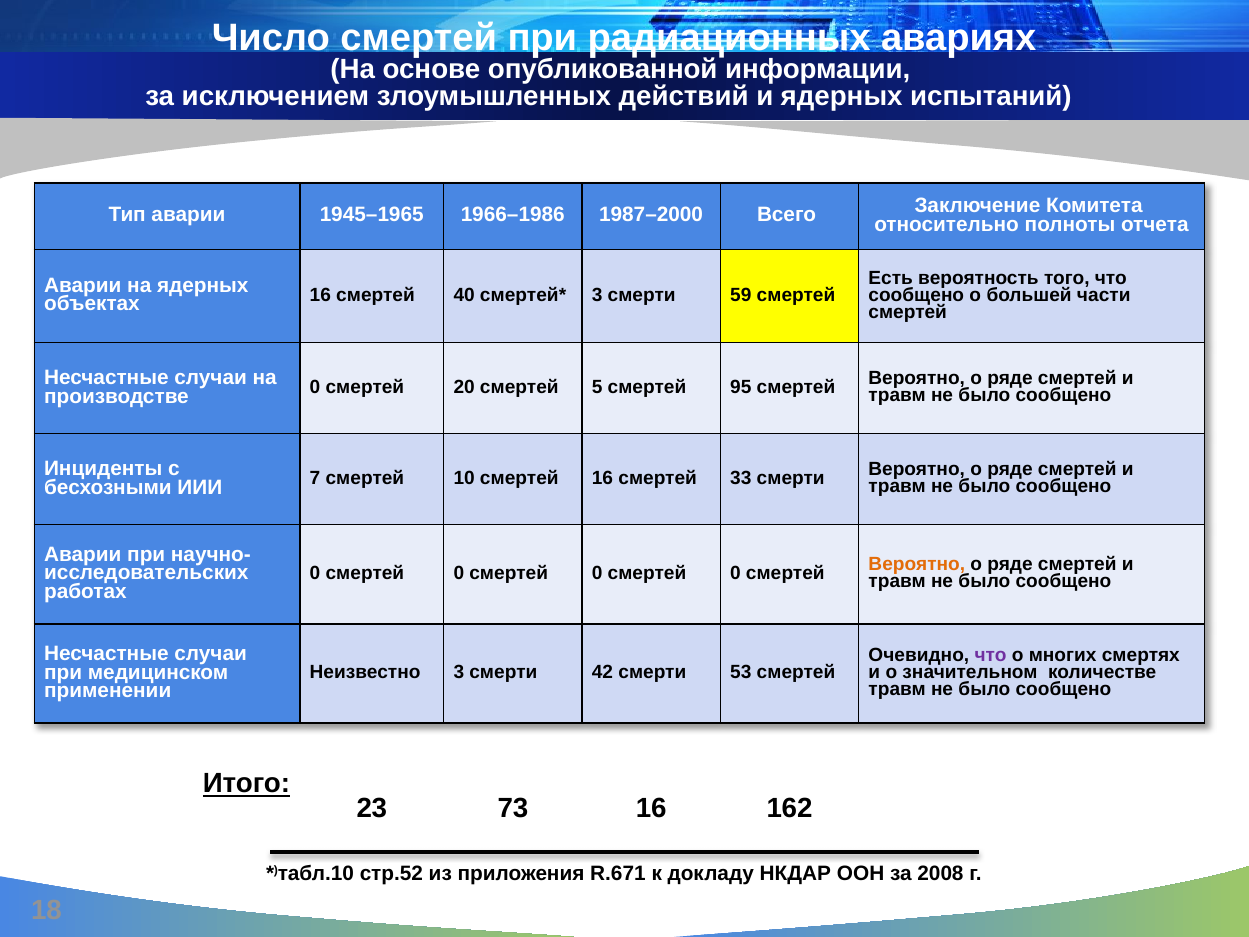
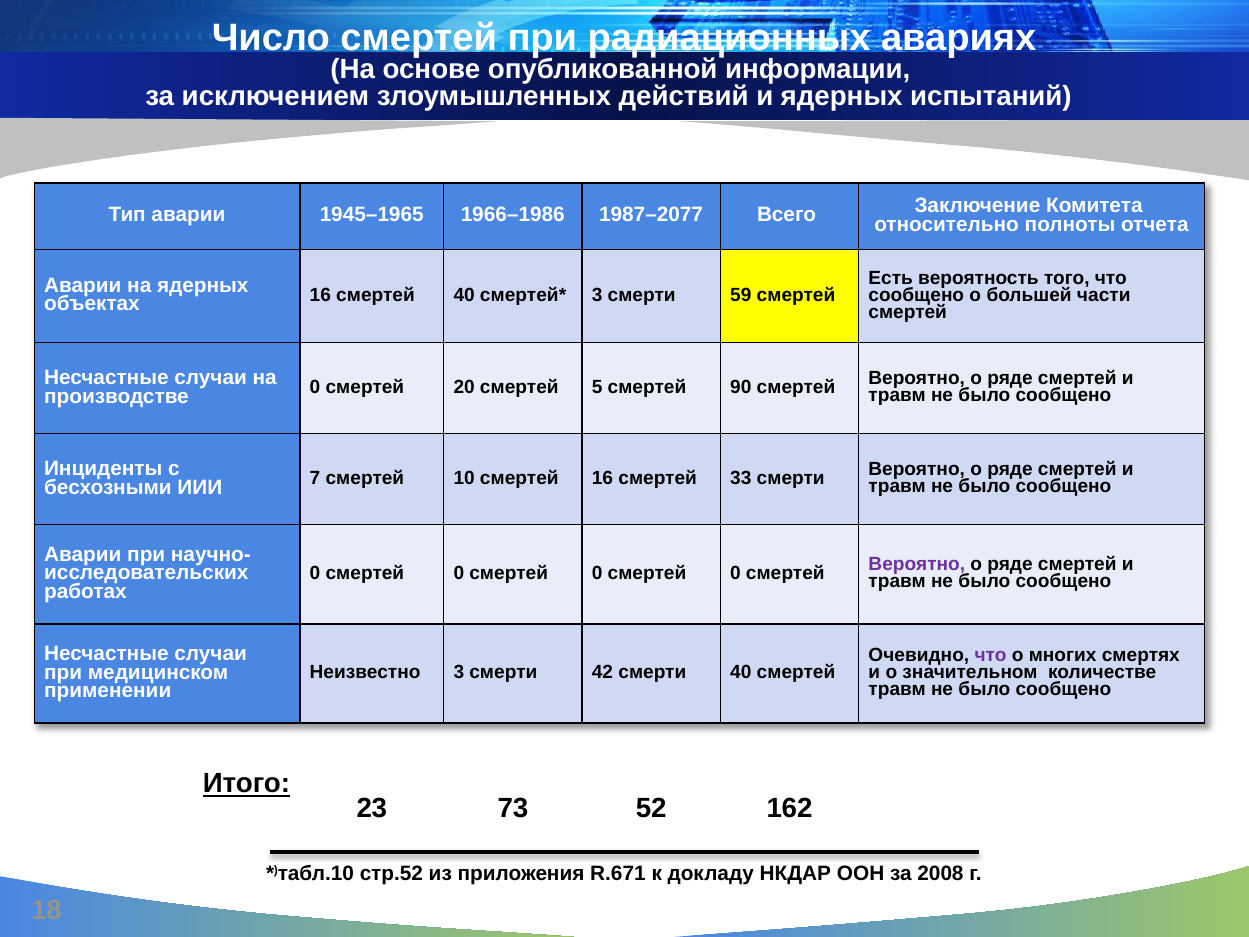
1987–2000: 1987–2000 -> 1987–2077
95: 95 -> 90
Вероятно at (917, 564) colour: orange -> purple
смерти 53: 53 -> 40
73 16: 16 -> 52
